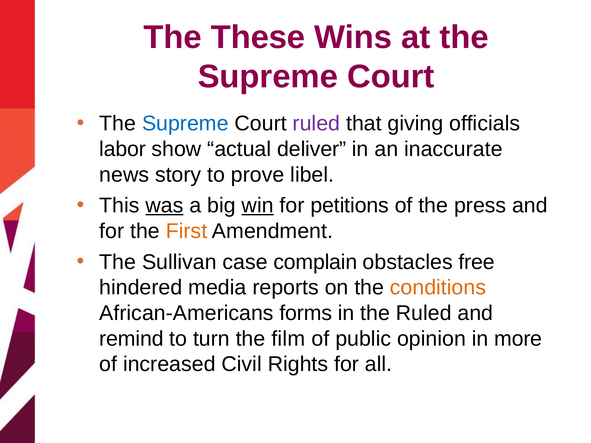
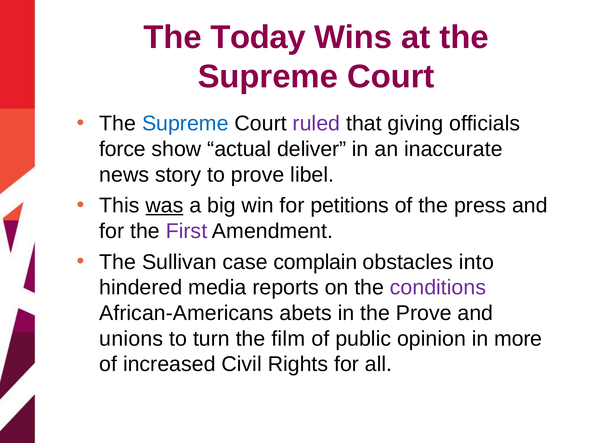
These: These -> Today
labor: labor -> force
win underline: present -> none
First colour: orange -> purple
free: free -> into
conditions colour: orange -> purple
forms: forms -> abets
the Ruled: Ruled -> Prove
remind: remind -> unions
